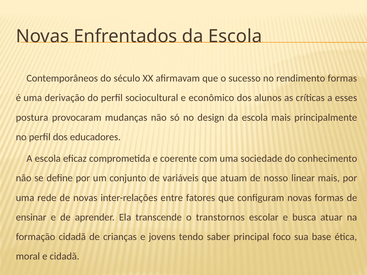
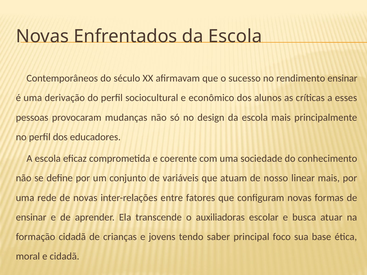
rendimento formas: formas -> ensinar
postura: postura -> pessoas
transtornos: transtornos -> auxiliadoras
